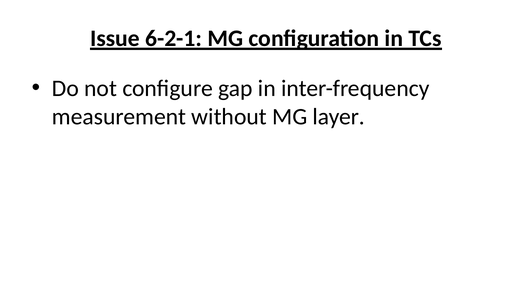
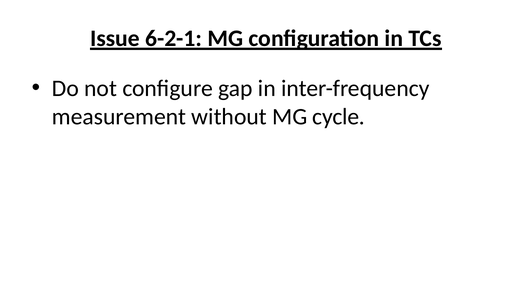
layer: layer -> cycle
